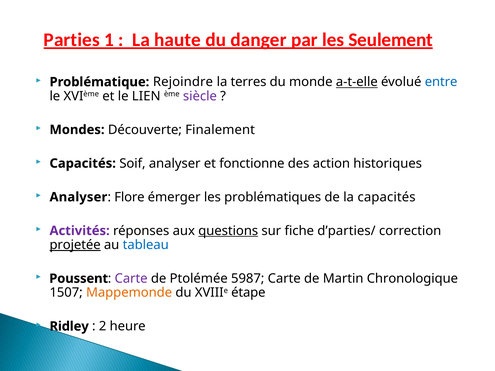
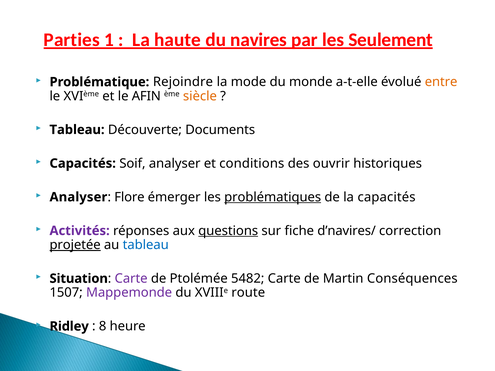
danger: danger -> navires
terres: terres -> mode
a-t-elle underline: present -> none
entre colour: blue -> orange
LIEN: LIEN -> AFIN
siècle colour: purple -> orange
Mondes at (77, 130): Mondes -> Tableau
Finalement: Finalement -> Documents
fonctionne: fonctionne -> conditions
action: action -> ouvrir
problématiques underline: none -> present
d’parties/: d’parties/ -> d’navires/
Poussent: Poussent -> Situation
5987: 5987 -> 5482
Chronologique: Chronologique -> Conséquences
Mappemonde colour: orange -> purple
étape: étape -> route
2: 2 -> 8
